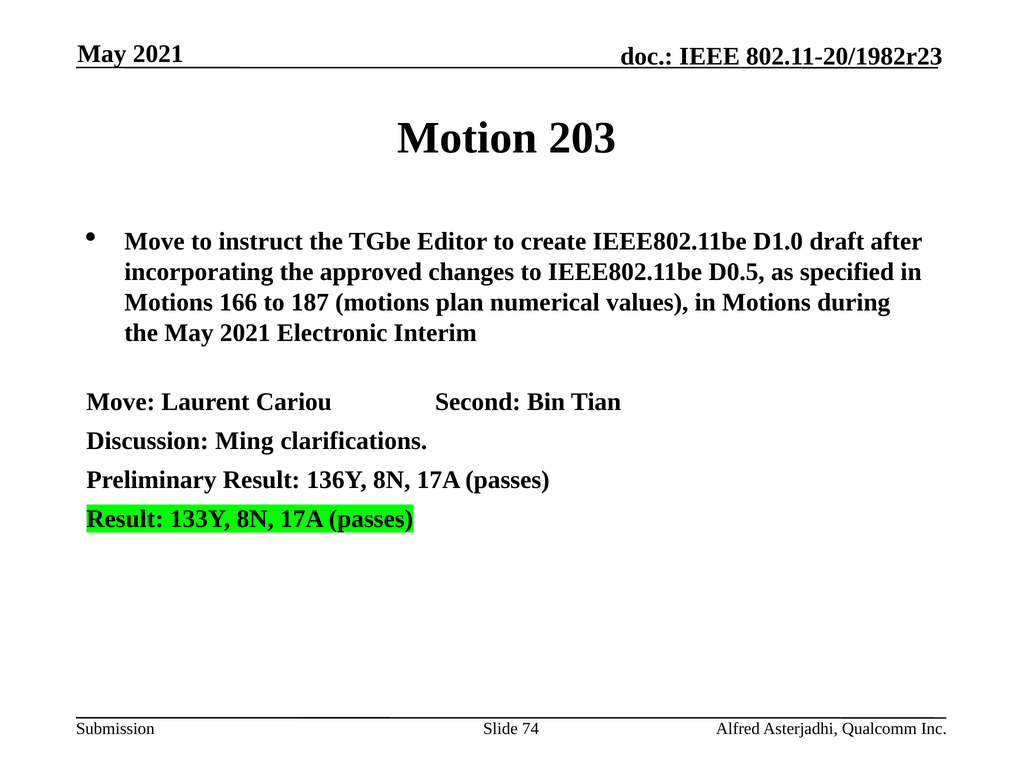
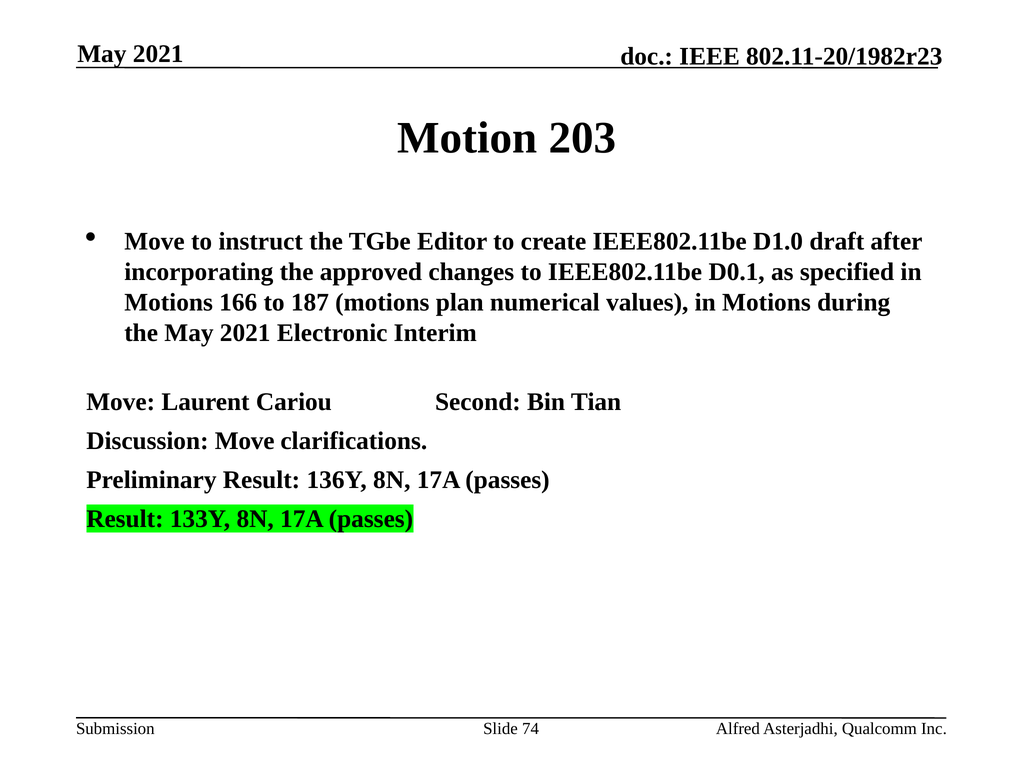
D0.5: D0.5 -> D0.1
Discussion Ming: Ming -> Move
